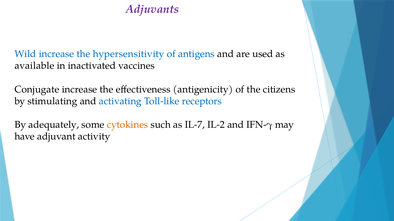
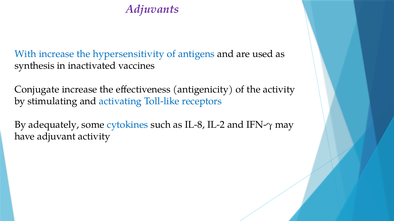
Wild: Wild -> With
available: available -> synthesis
the citizens: citizens -> activity
cytokines colour: orange -> blue
IL-7: IL-7 -> IL-8
